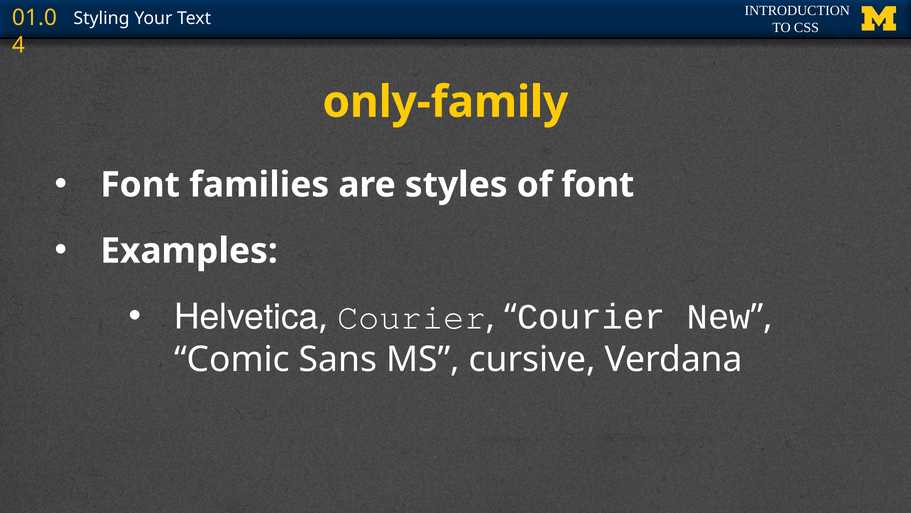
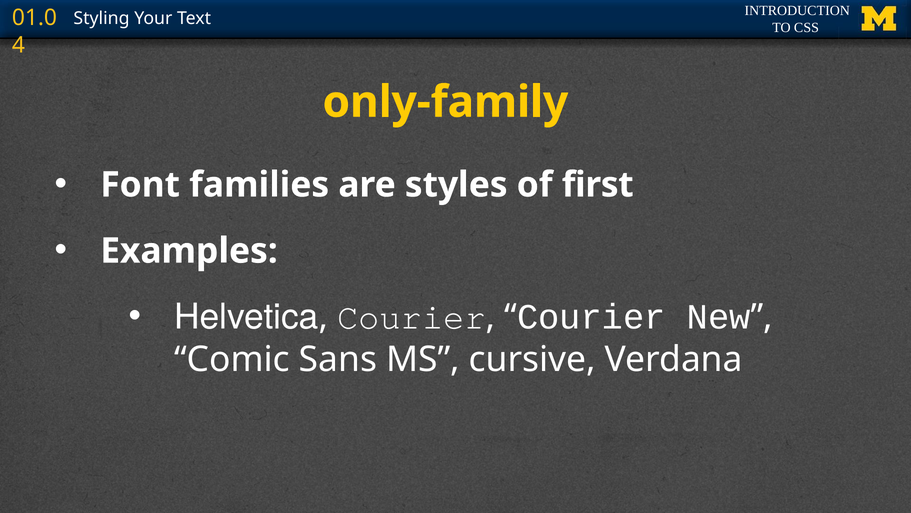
of font: font -> first
